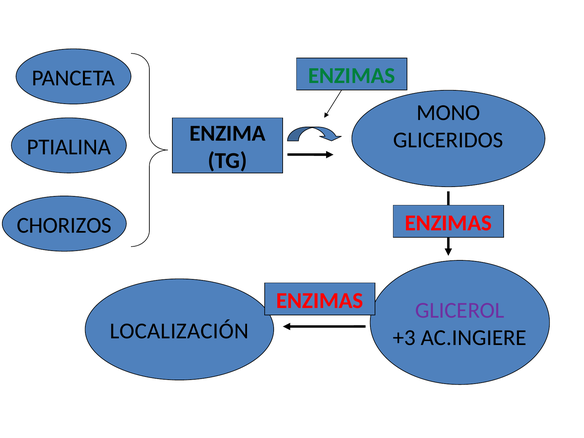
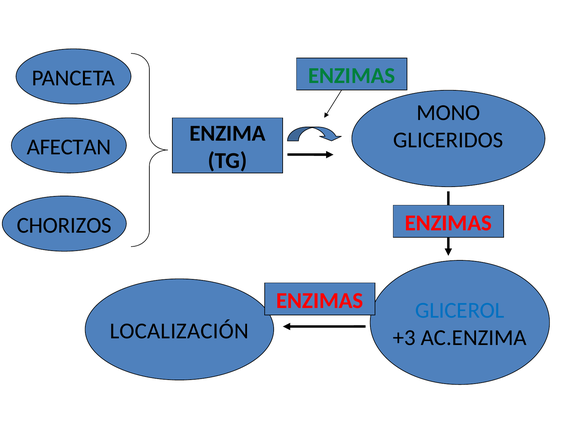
PTIALINA: PTIALINA -> AFECTAN
GLICEROL colour: purple -> blue
AC.INGIERE: AC.INGIERE -> AC.ENZIMA
